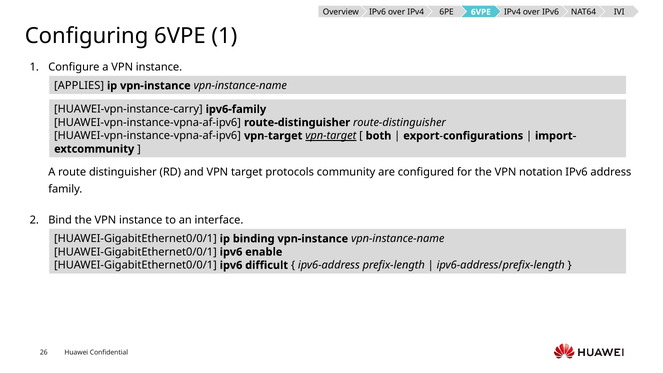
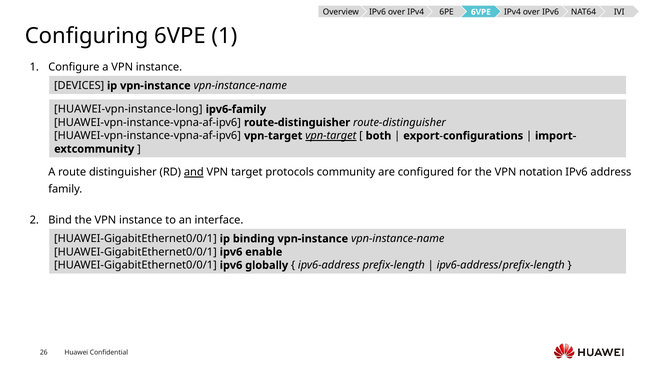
APPLIES: APPLIES -> DEVICES
HUAWEI-vpn-instance-carry: HUAWEI-vpn-instance-carry -> HUAWEI-vpn-instance-long
and underline: none -> present
difficult: difficult -> globally
